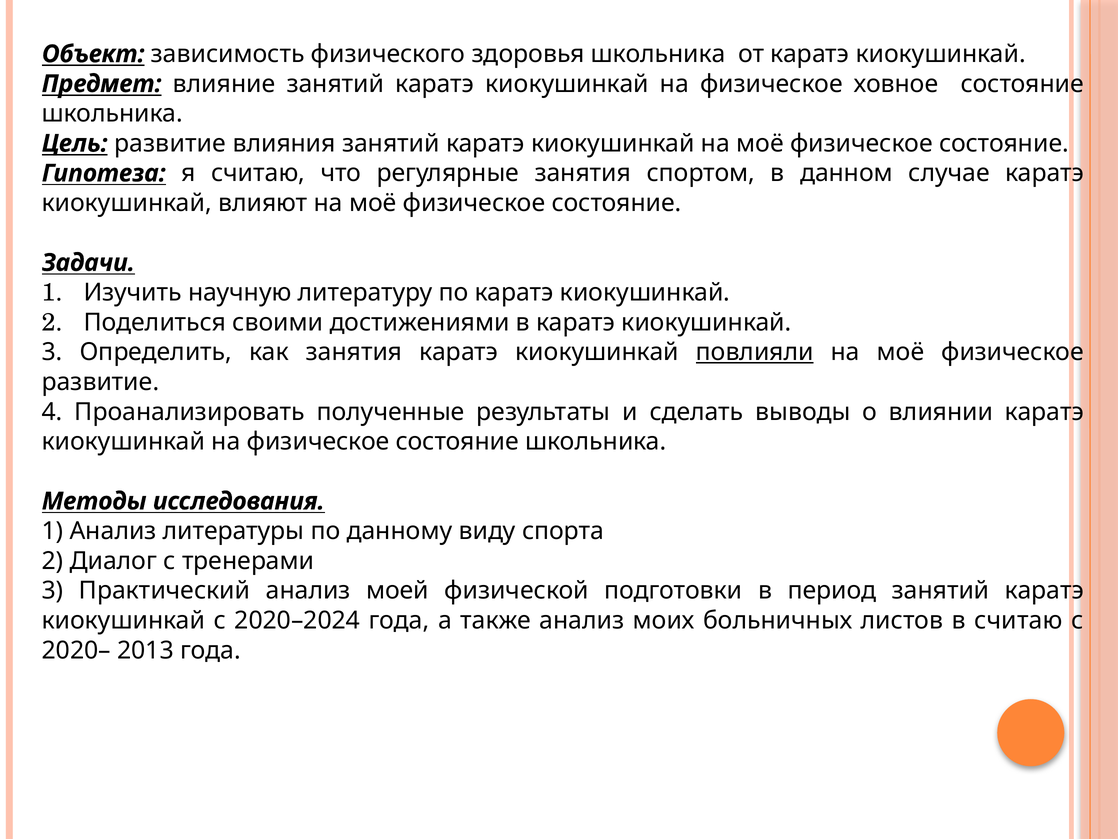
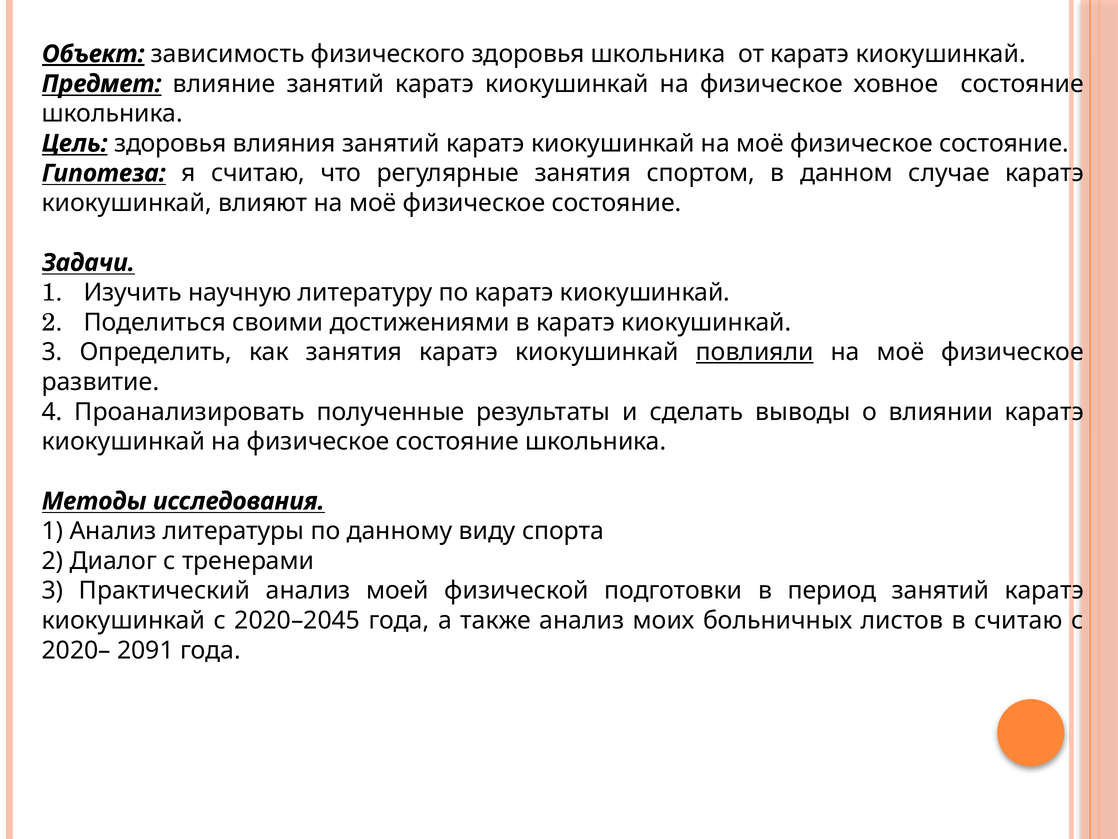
Объект underline: none -> present
Цель развитие: развитие -> здоровья
2020–2024: 2020–2024 -> 2020–2045
2013: 2013 -> 2091
